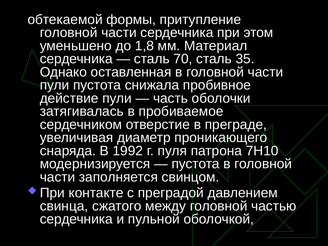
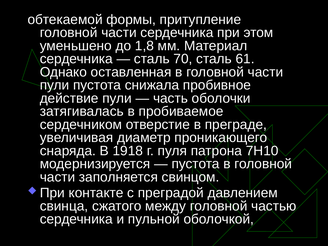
35: 35 -> 61
1992: 1992 -> 1918
